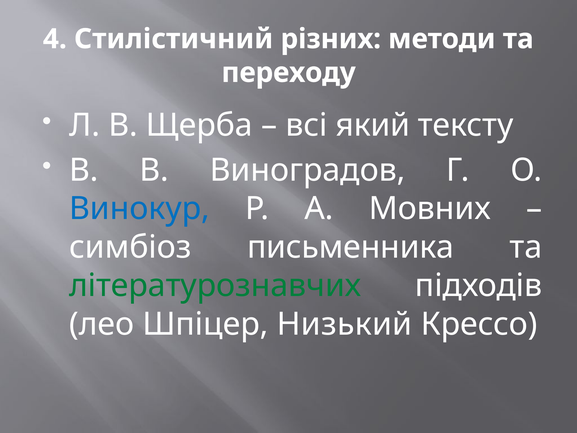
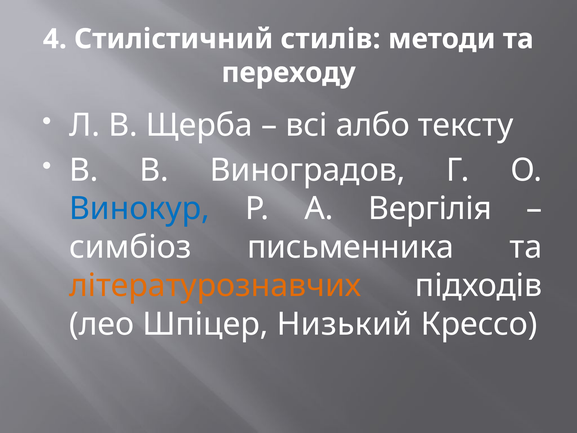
різних: різних -> стилів
який: який -> албо
Мовних: Мовних -> Вергілія
літературознавчих colour: green -> orange
